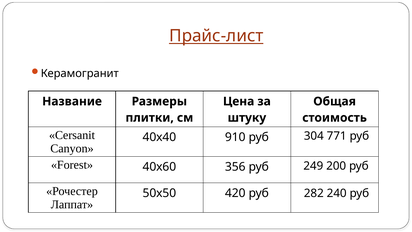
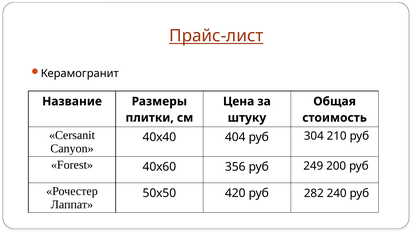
771: 771 -> 210
910: 910 -> 404
